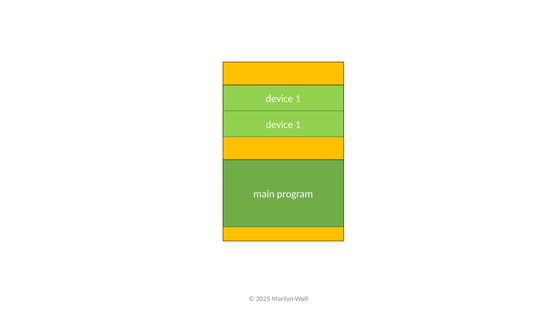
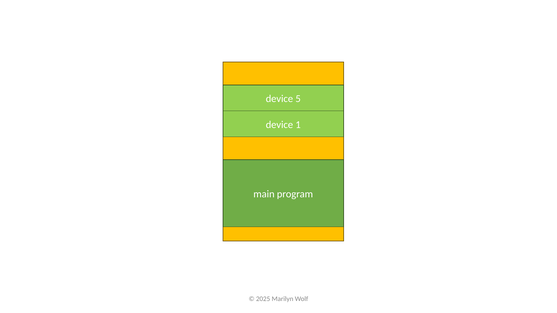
1 at (298, 99): 1 -> 5
